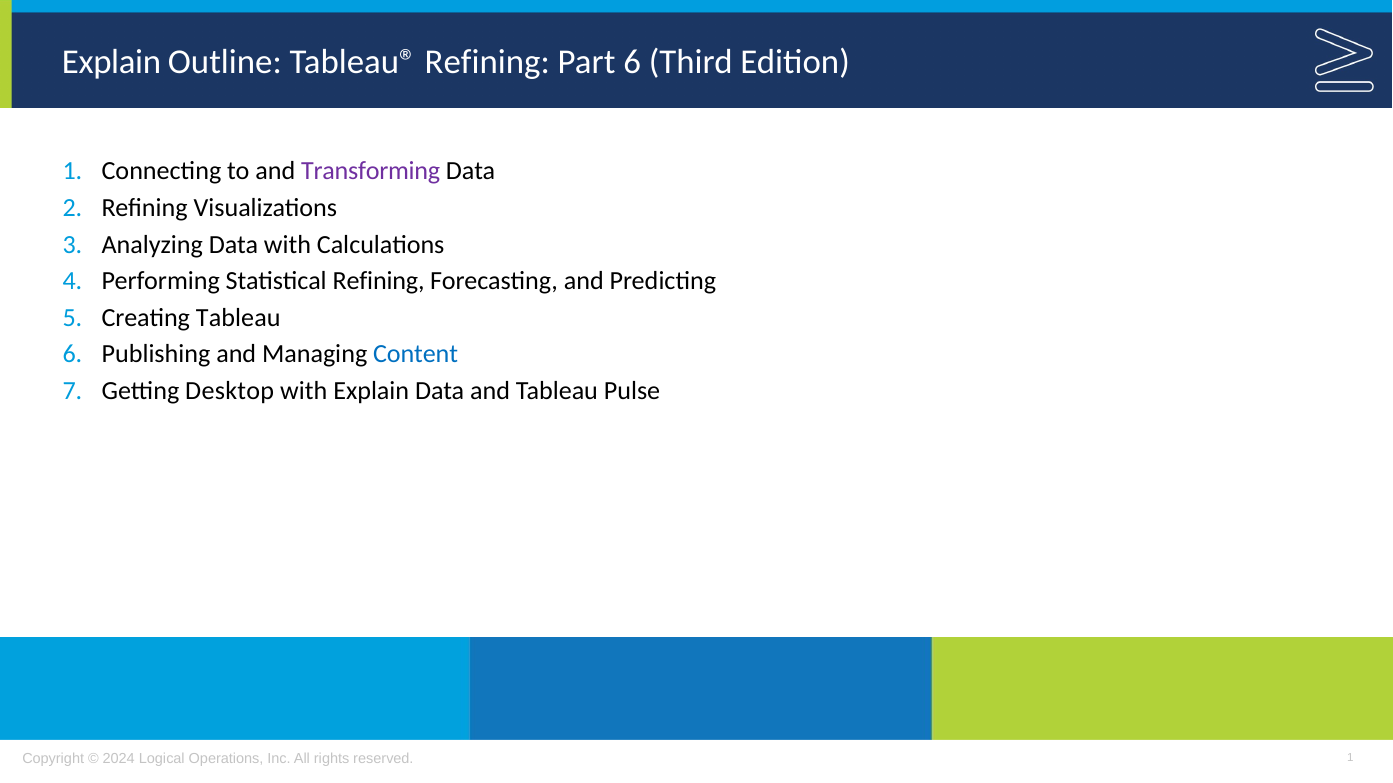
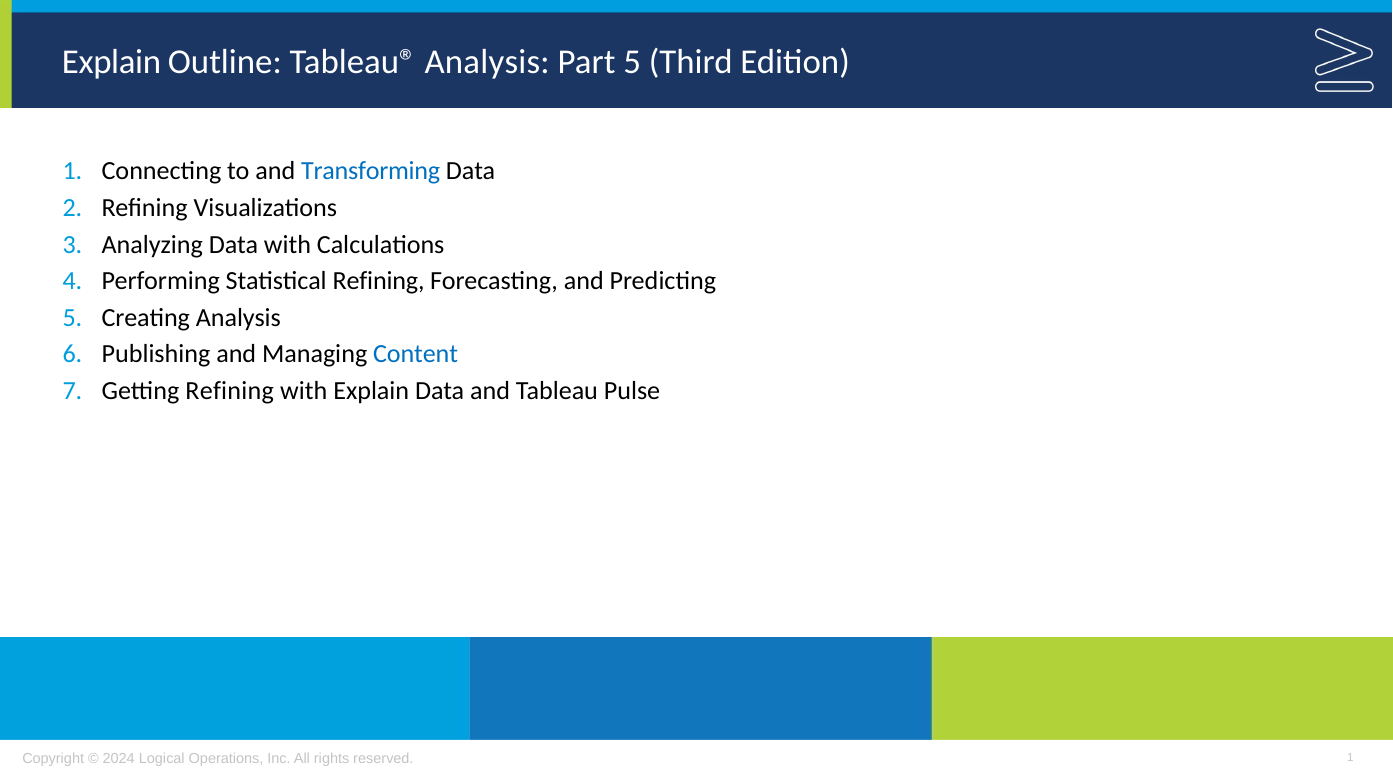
Tableau® Refining: Refining -> Analysis
Part 6: 6 -> 5
Transforming colour: purple -> blue
Creating Tableau: Tableau -> Analysis
Getting Desktop: Desktop -> Refining
